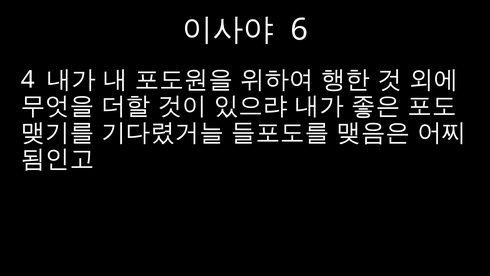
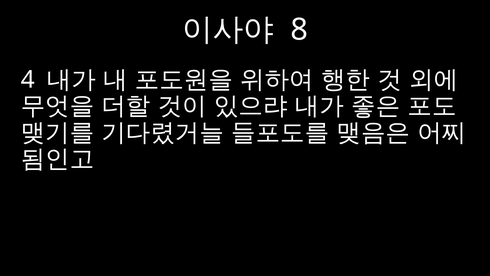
6: 6 -> 8
